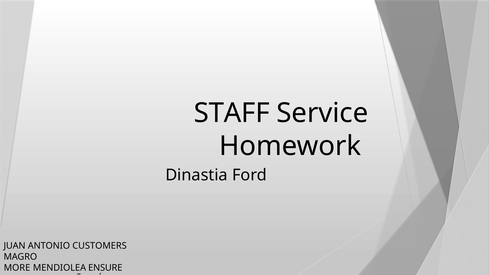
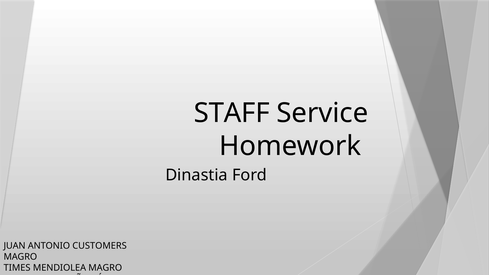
MORE: MORE -> TIMES
MENDIOLEA ENSURE: ENSURE -> MAGRO
